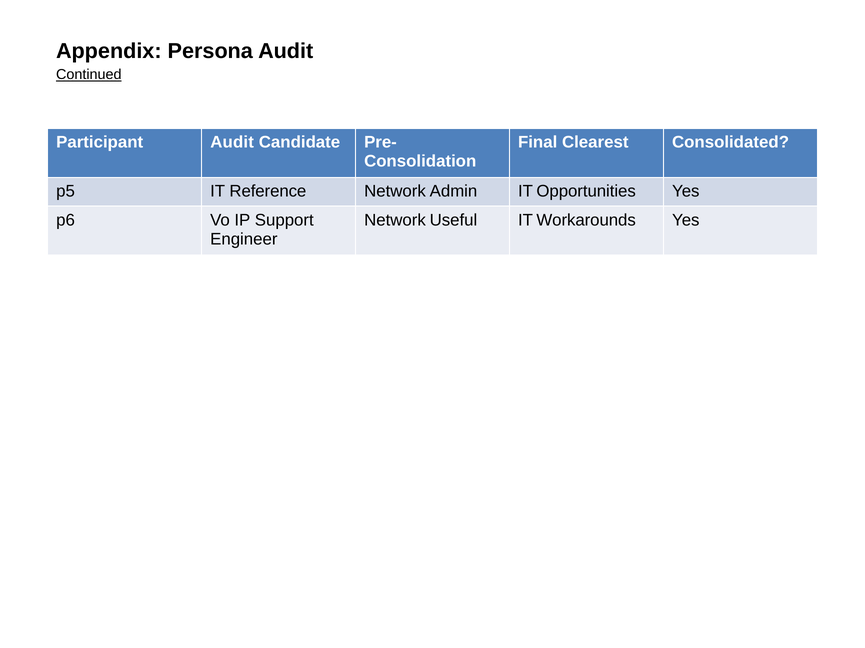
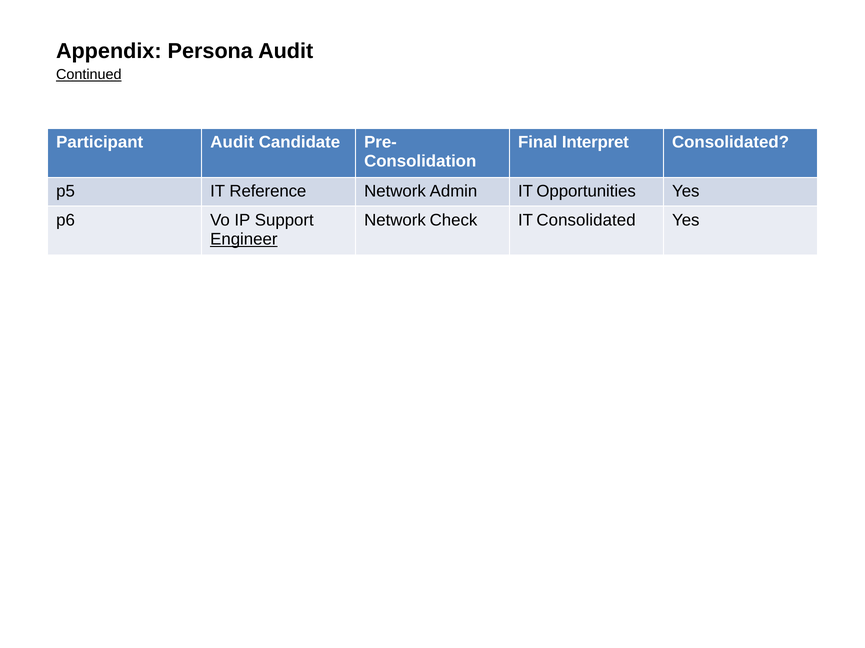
Clearest: Clearest -> Interpret
Useful: Useful -> Check
IT Workarounds: Workarounds -> Consolidated
Engineer underline: none -> present
